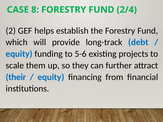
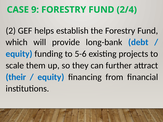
8: 8 -> 9
long-track: long-track -> long-bank
